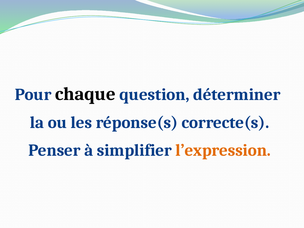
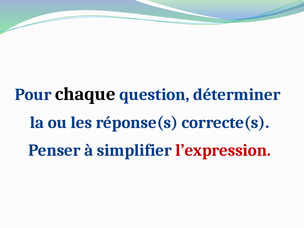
l’expression colour: orange -> red
